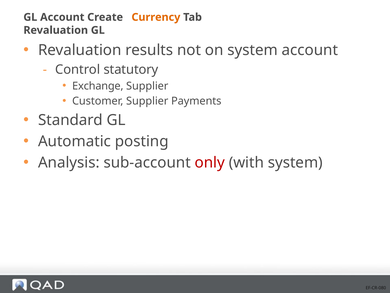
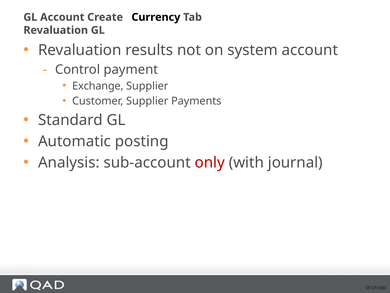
Currency colour: orange -> black
statutory: statutory -> payment
with system: system -> journal
